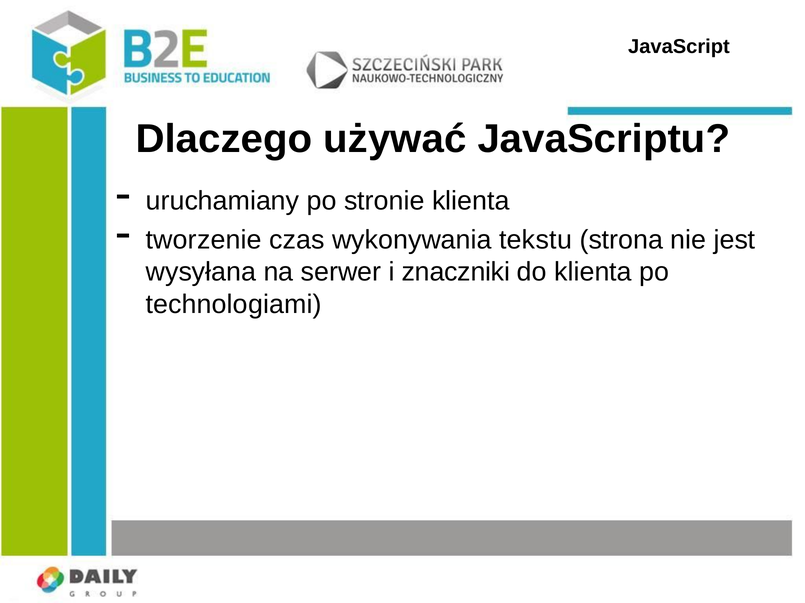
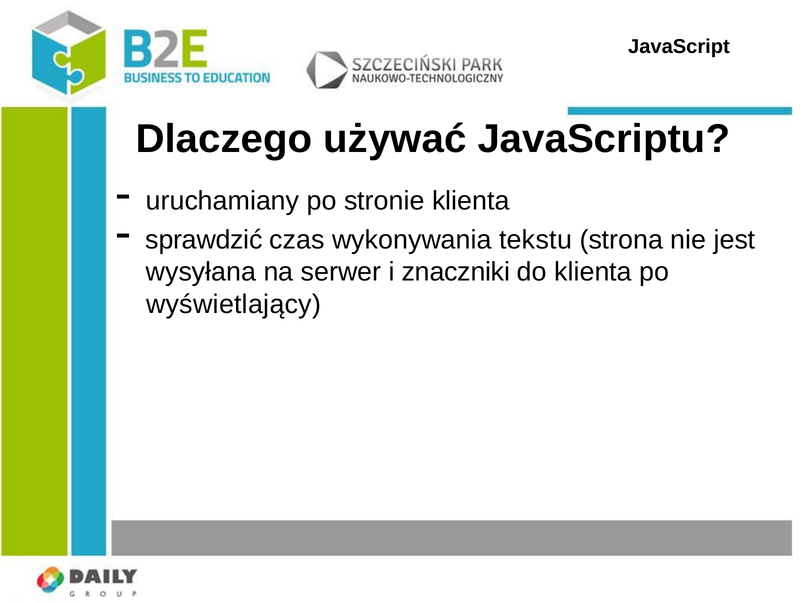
tworzenie: tworzenie -> sprawdzić
technologiami: technologiami -> wyświetlający
